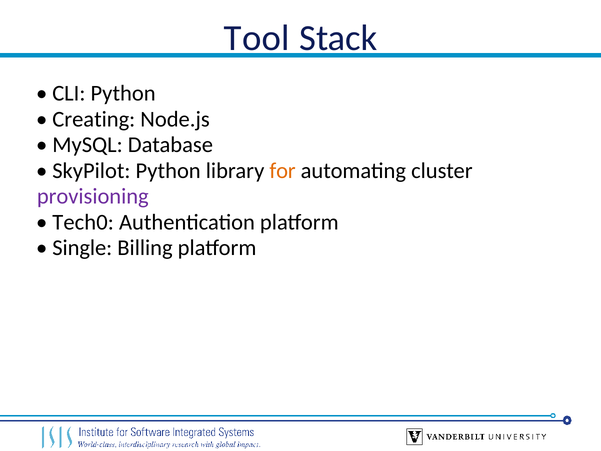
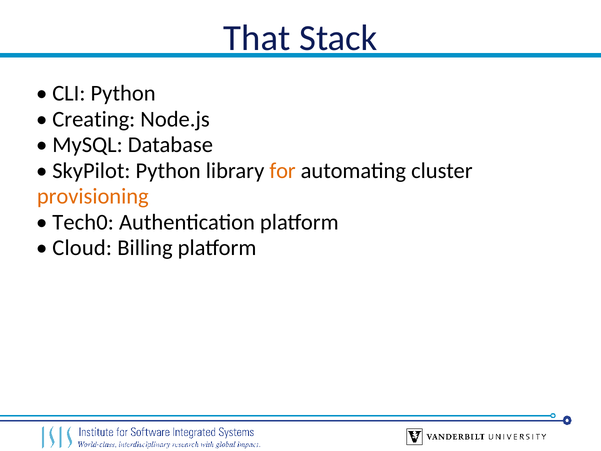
Tool: Tool -> That
provisioning colour: purple -> orange
Single: Single -> Cloud
